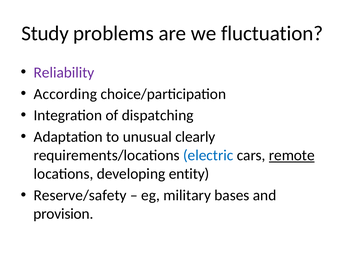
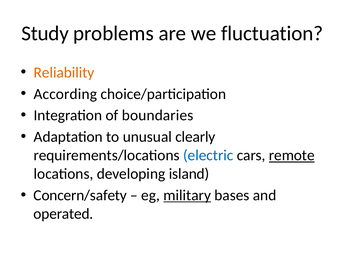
Reliability colour: purple -> orange
dispatching: dispatching -> boundaries
entity: entity -> island
Reserve/safety: Reserve/safety -> Concern/safety
military underline: none -> present
provision: provision -> operated
